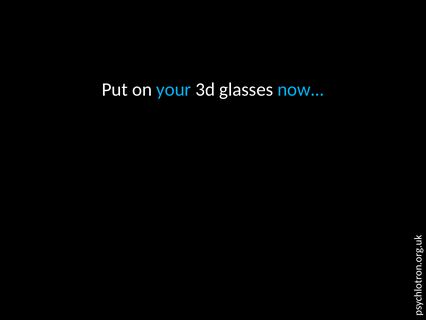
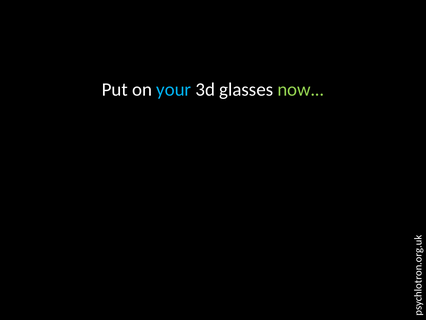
now colour: light blue -> light green
